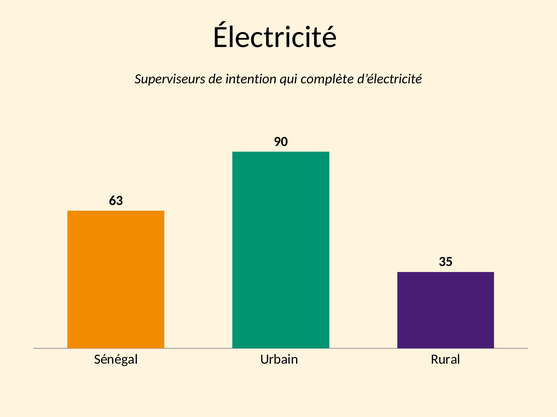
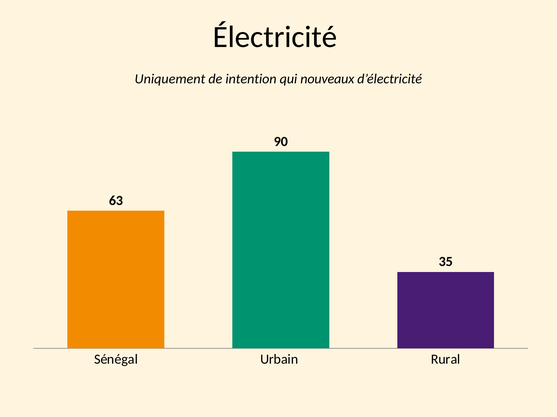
Superviseurs: Superviseurs -> Uniquement
complète: complète -> nouveaux
